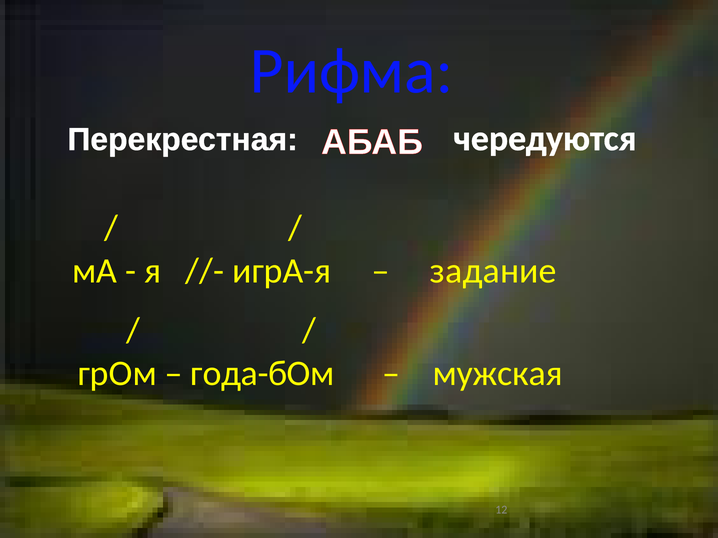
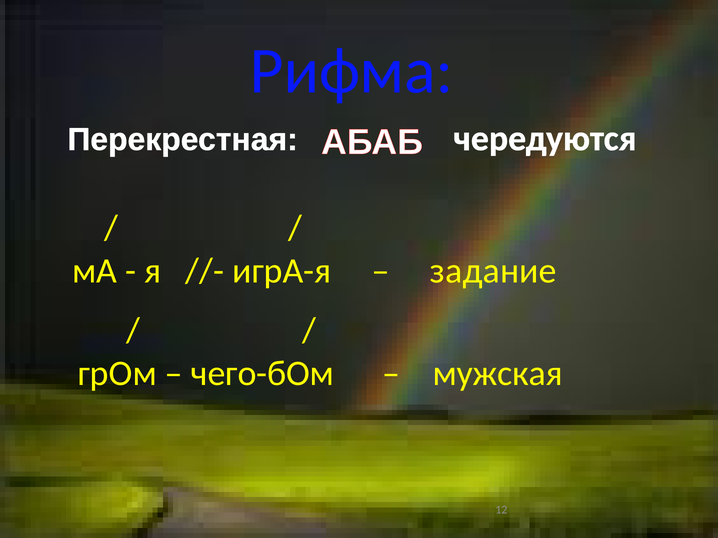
года-бОм: года-бОм -> чего-бОм
